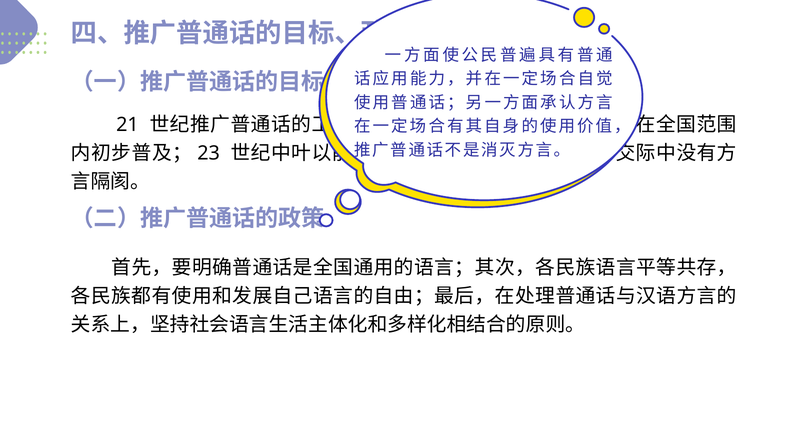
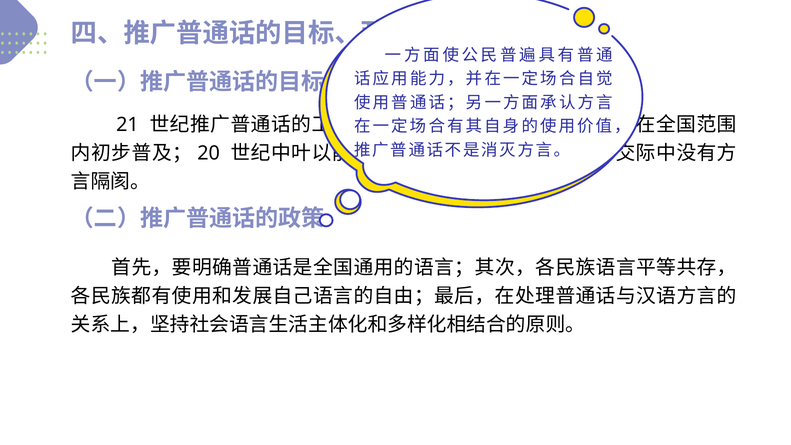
23: 23 -> 20
